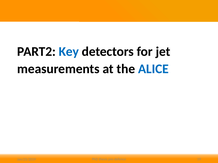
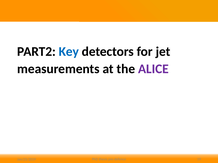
ALICE colour: blue -> purple
